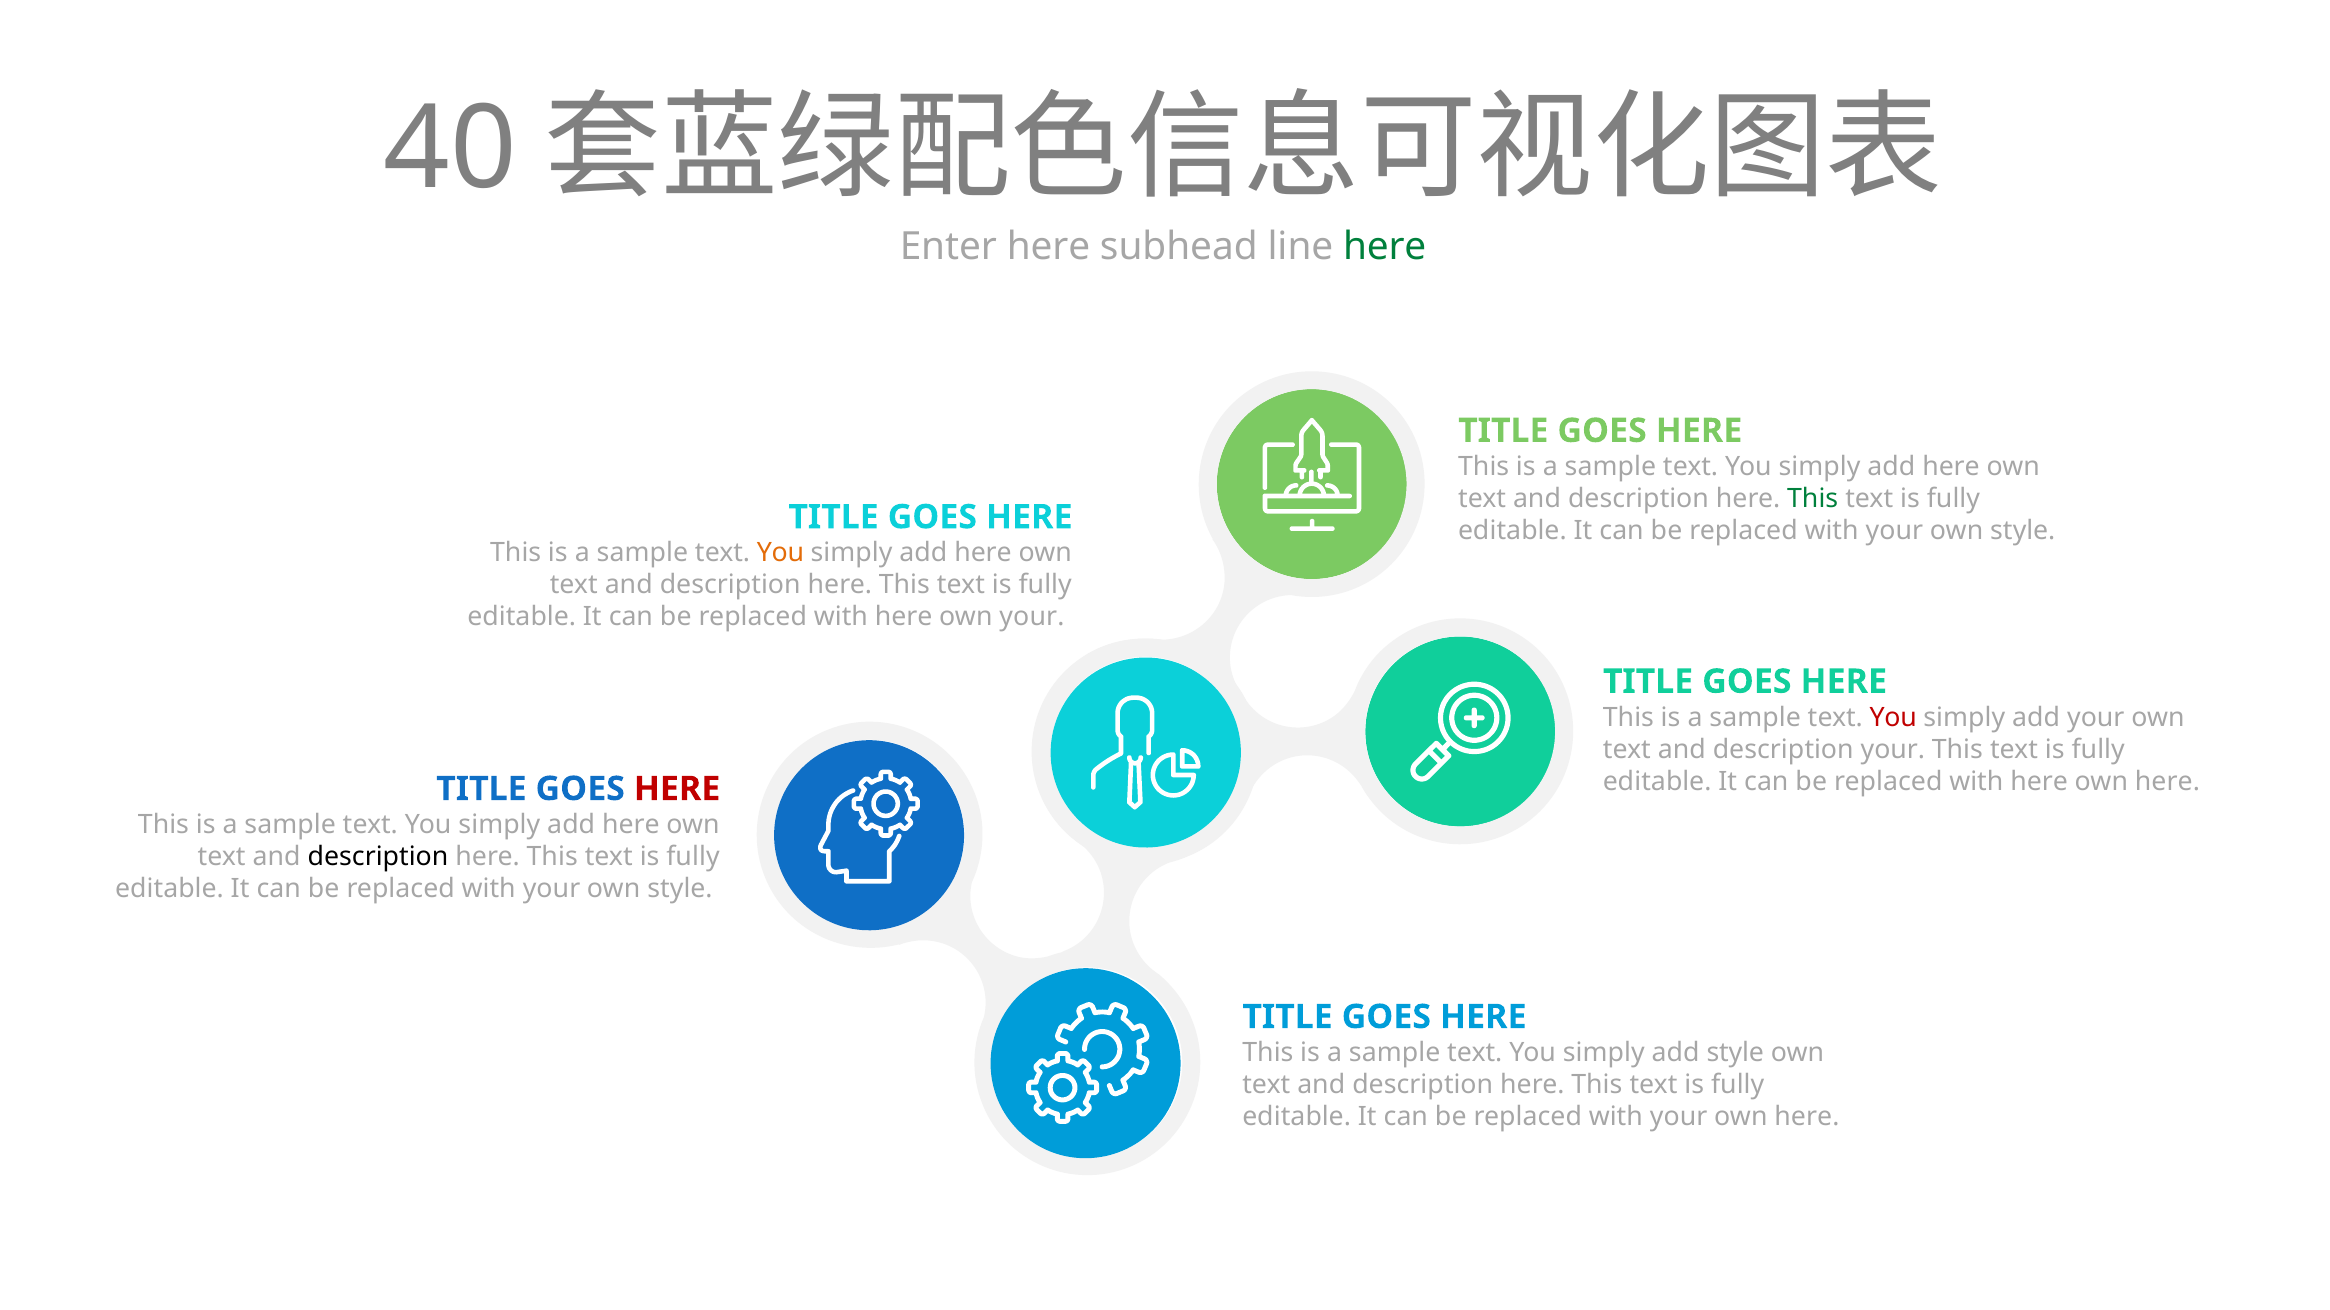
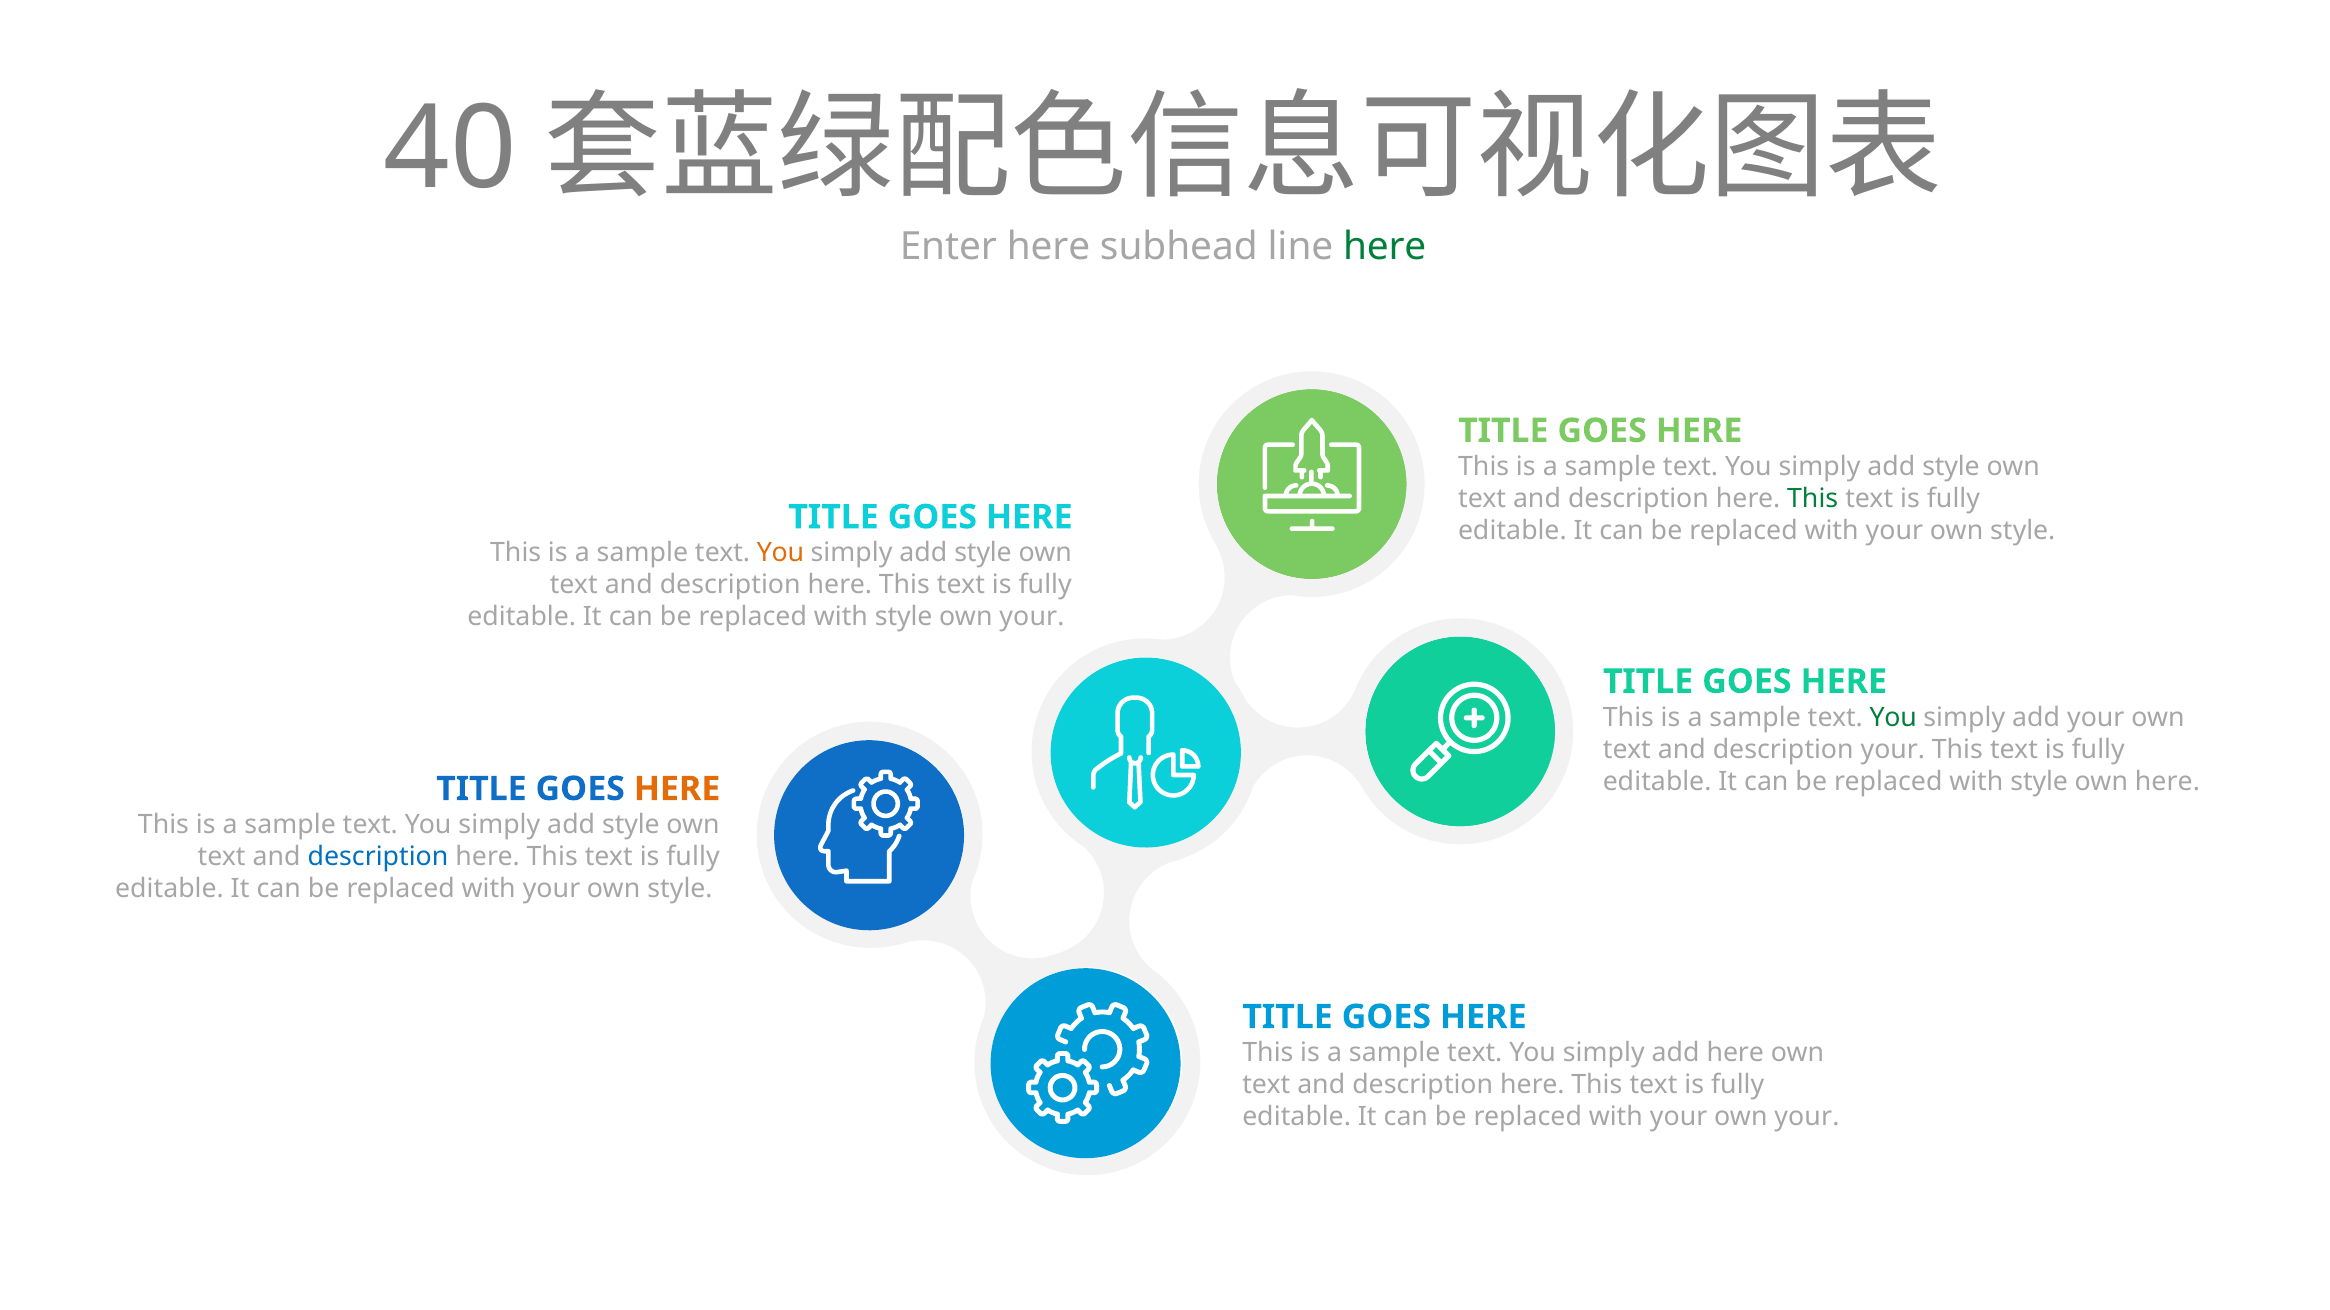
here at (1951, 467): here -> style
here at (983, 553): here -> style
here at (904, 617): here -> style
You at (1893, 718) colour: red -> green
here at (2039, 782): here -> style
HERE at (677, 789) colour: red -> orange
here at (631, 825): here -> style
description at (378, 857) colour: black -> blue
add style: style -> here
your own here: here -> your
